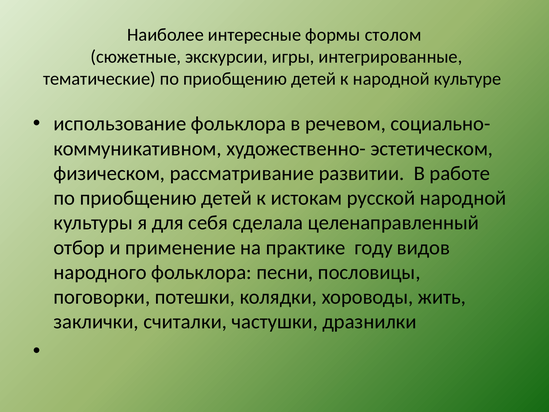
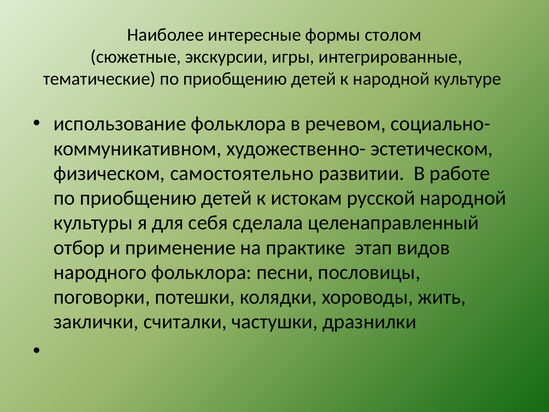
рассматривание: рассматривание -> самостоятельно
году: году -> этап
